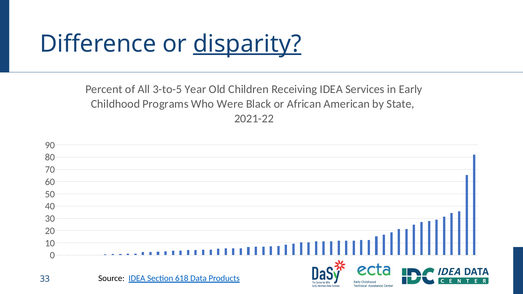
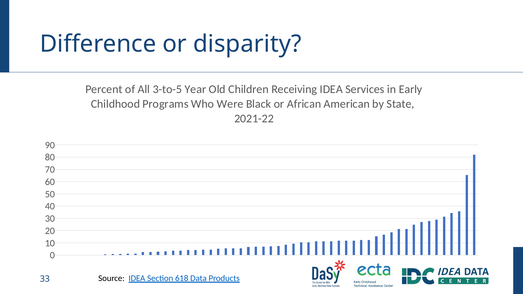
disparity underline: present -> none
